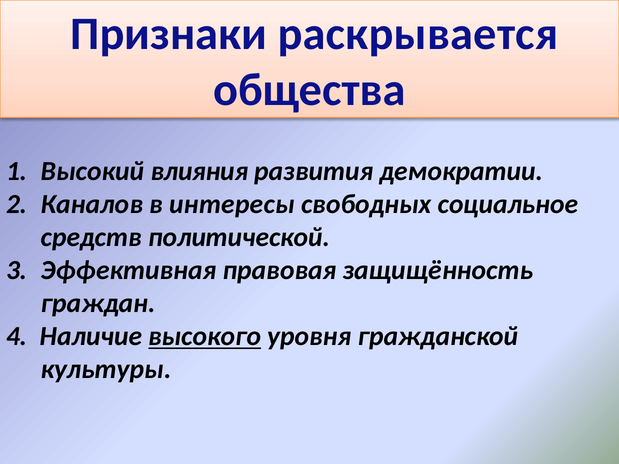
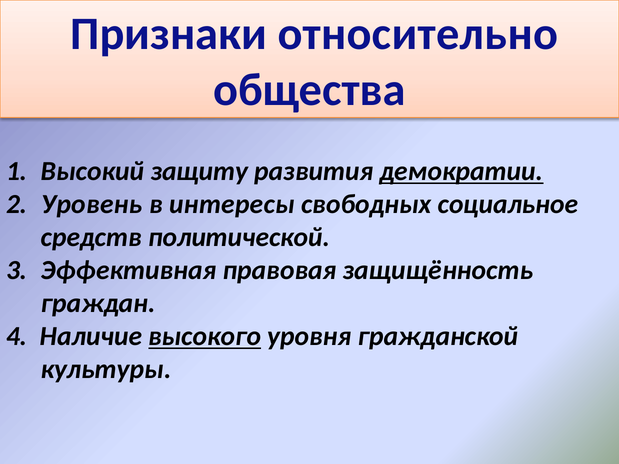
раскрывается: раскрывается -> относительно
влияния: влияния -> защиту
демократии underline: none -> present
Каналов: Каналов -> Уровень
